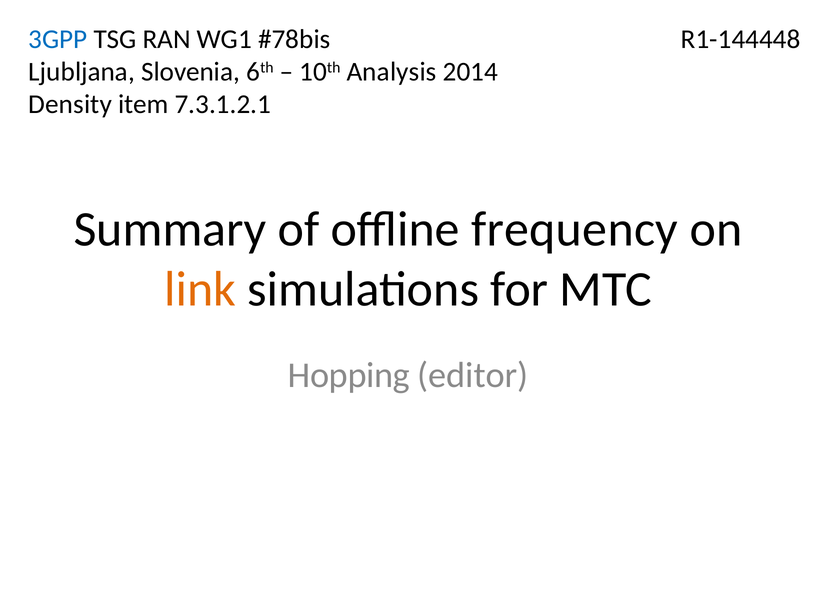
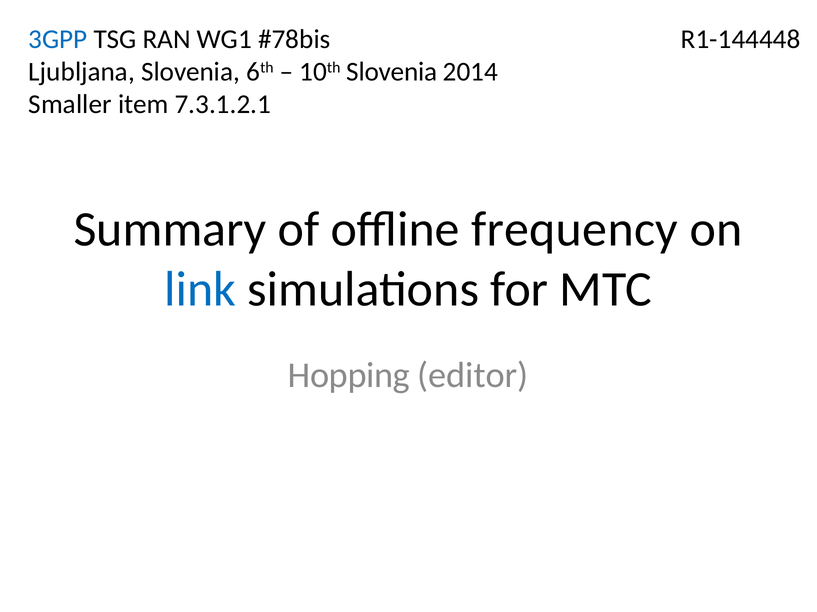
10th Analysis: Analysis -> Slovenia
Density: Density -> Smaller
link colour: orange -> blue
